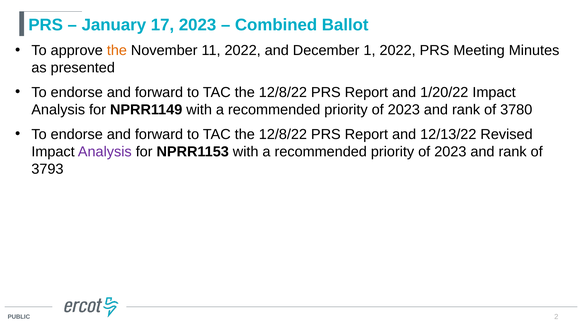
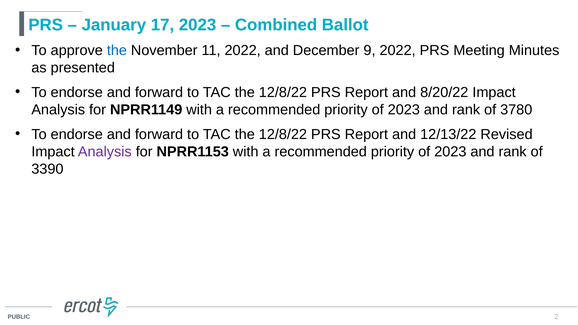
the at (117, 50) colour: orange -> blue
1: 1 -> 9
1/20/22: 1/20/22 -> 8/20/22
3793: 3793 -> 3390
